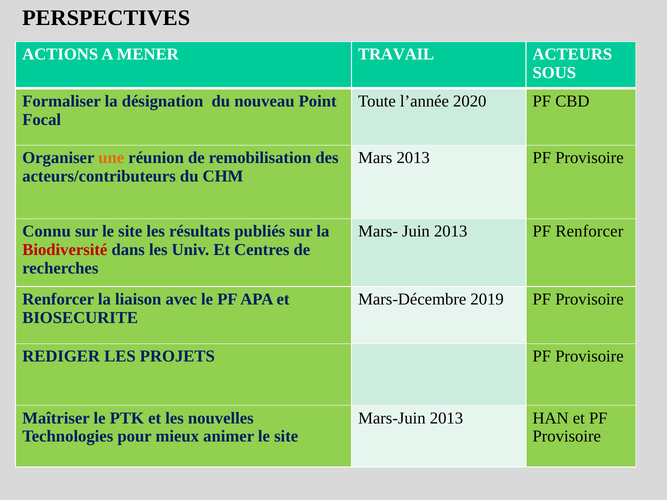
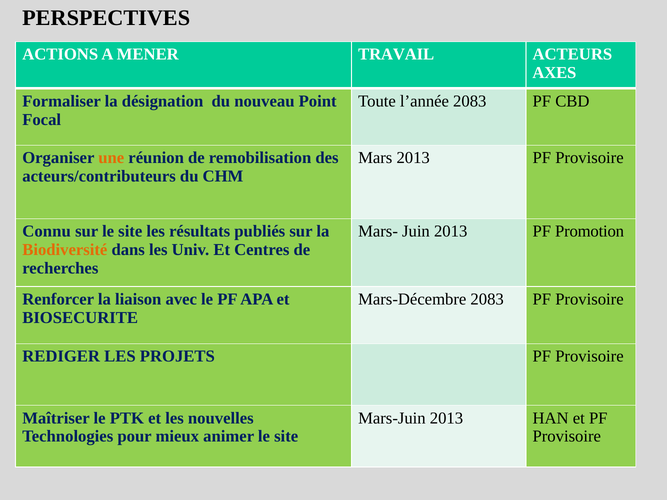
SOUS: SOUS -> AXES
l’année 2020: 2020 -> 2083
PF Renforcer: Renforcer -> Promotion
Biodiversité colour: red -> orange
Mars-Décembre 2019: 2019 -> 2083
